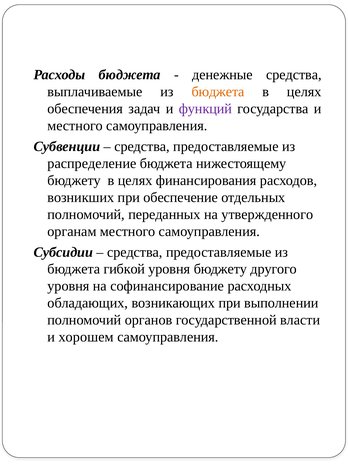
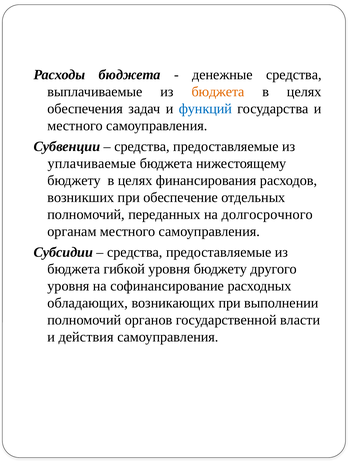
функций colour: purple -> blue
распределение: распределение -> уплачиваемые
утвержденного: утвержденного -> долгосрочного
хорошем: хорошем -> действия
